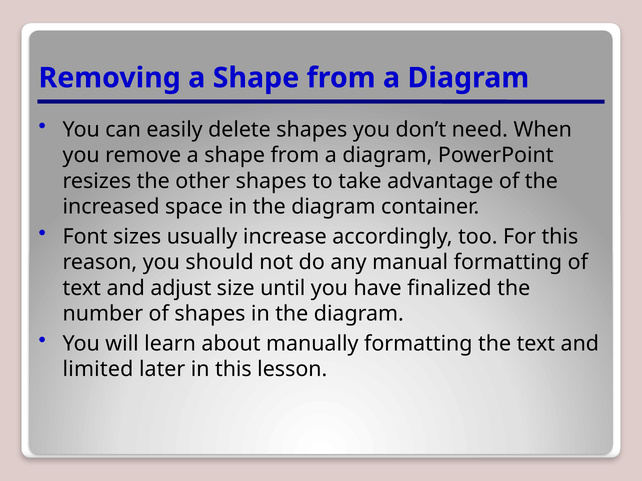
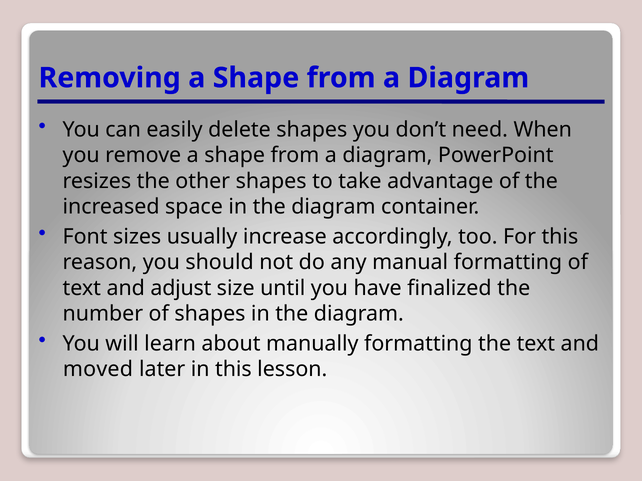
limited: limited -> moved
